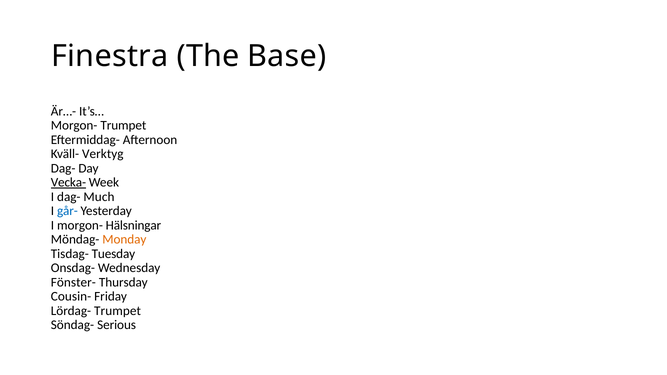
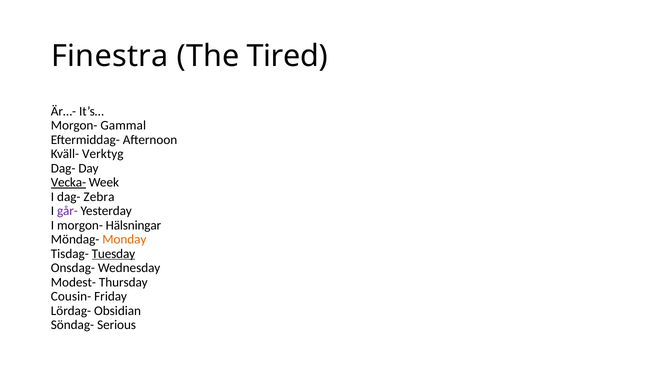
Base: Base -> Tired
Morgon- Trumpet: Trumpet -> Gammal
Much: Much -> Zebra
går- colour: blue -> purple
Tuesday underline: none -> present
Fönster-: Fönster- -> Modest-
Lördag- Trumpet: Trumpet -> Obsidian
